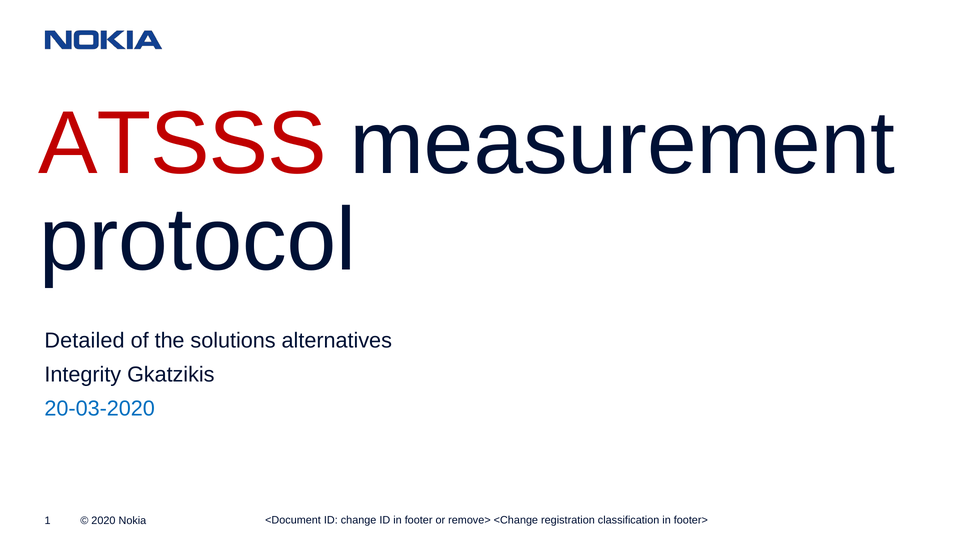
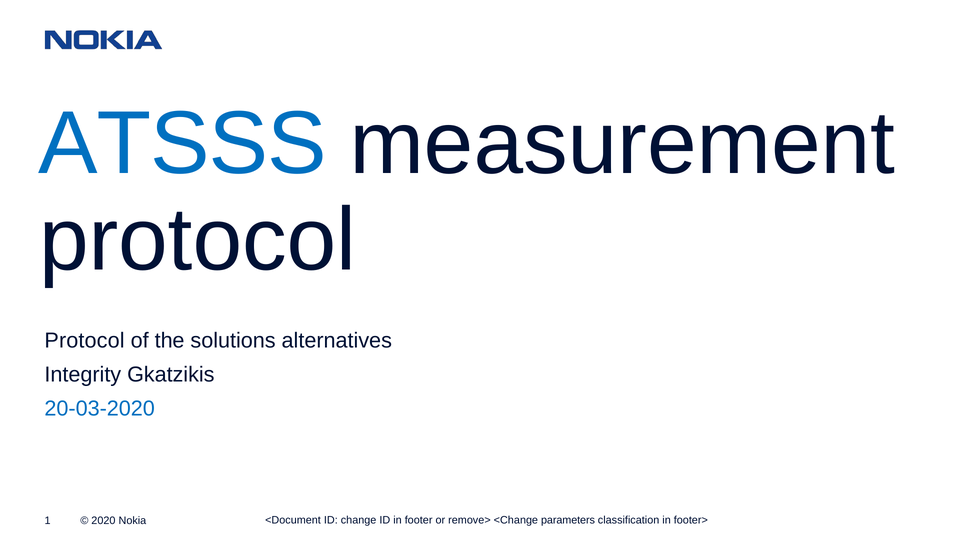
ATSSS colour: red -> blue
Detailed at (85, 340): Detailed -> Protocol
registration: registration -> parameters
